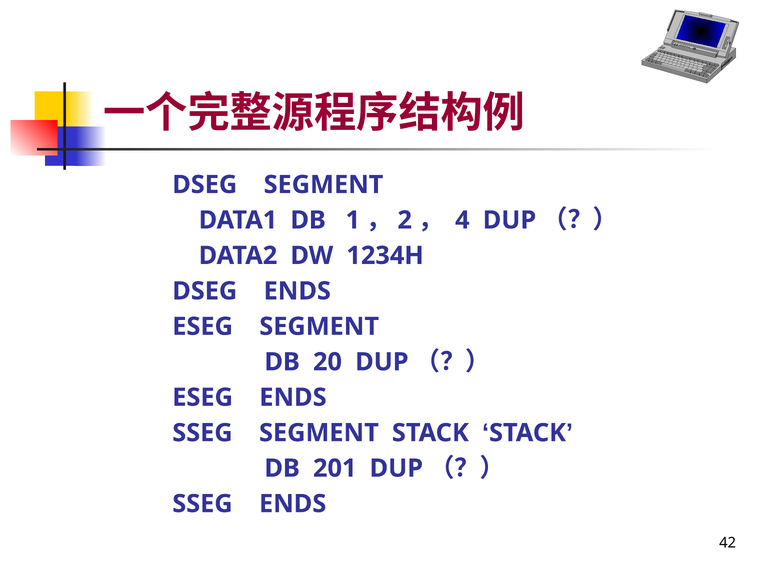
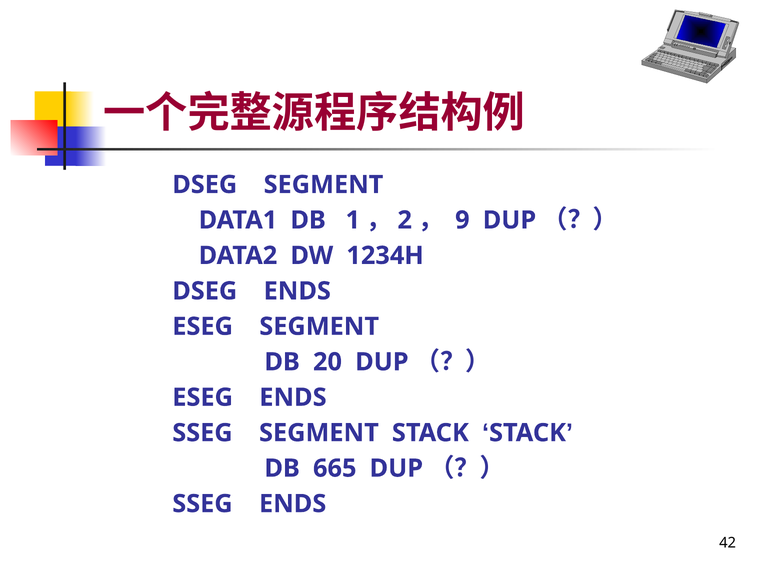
4: 4 -> 9
201: 201 -> 665
